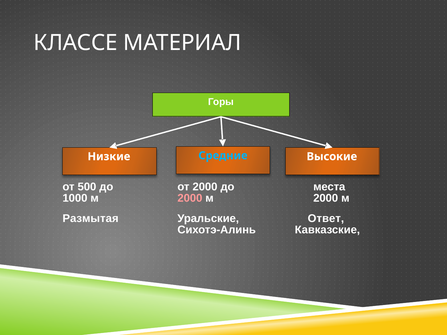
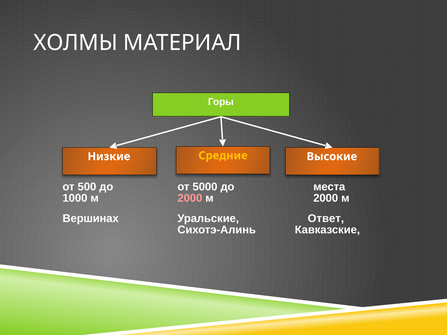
КЛАССЕ: КЛАССЕ -> ХОЛМЫ
Средние colour: light blue -> yellow
от 2000: 2000 -> 5000
Размытая: Размытая -> Вершинах
